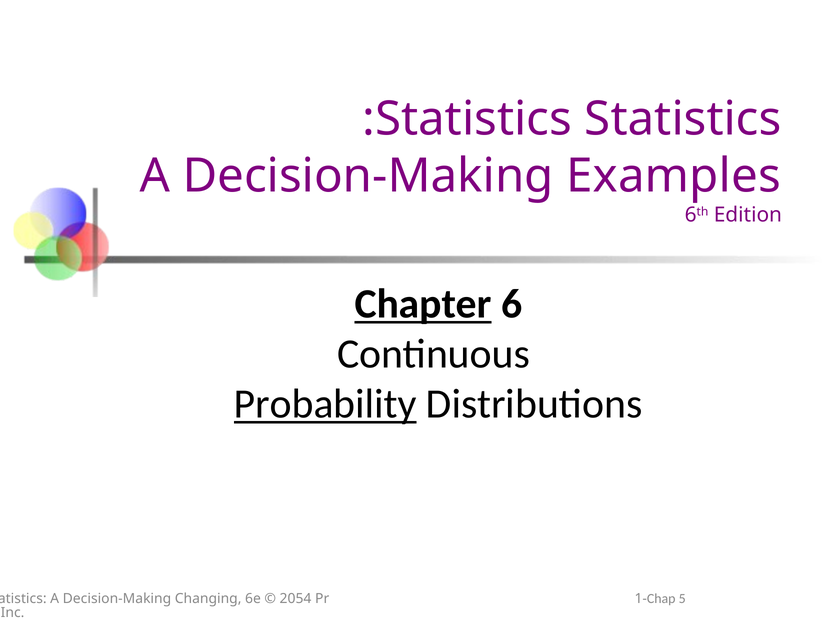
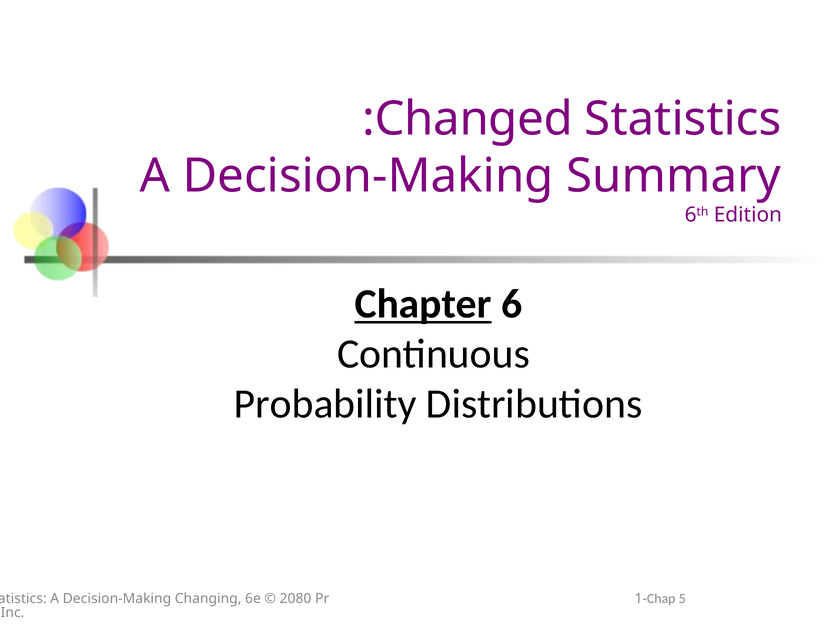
Statistics at (474, 119): Statistics -> Changed
Examples: Examples -> Summary
Probability underline: present -> none
2054: 2054 -> 2080
